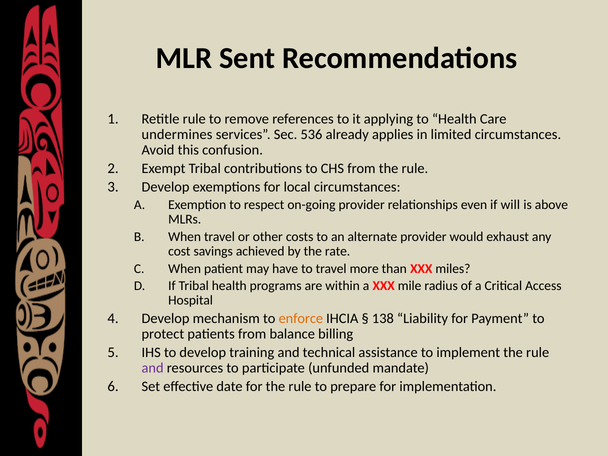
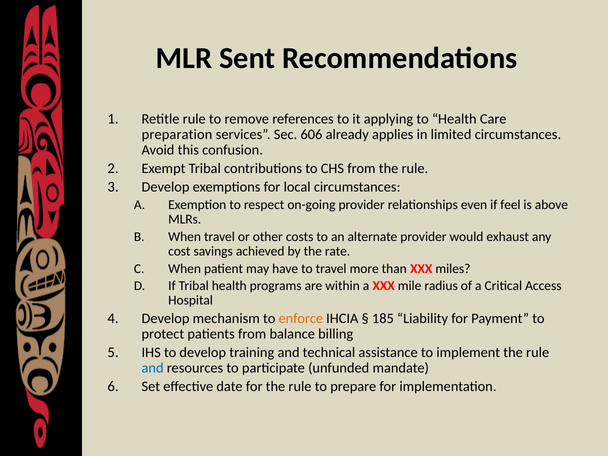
undermines: undermines -> preparation
536: 536 -> 606
will: will -> feel
138: 138 -> 185
and at (153, 368) colour: purple -> blue
